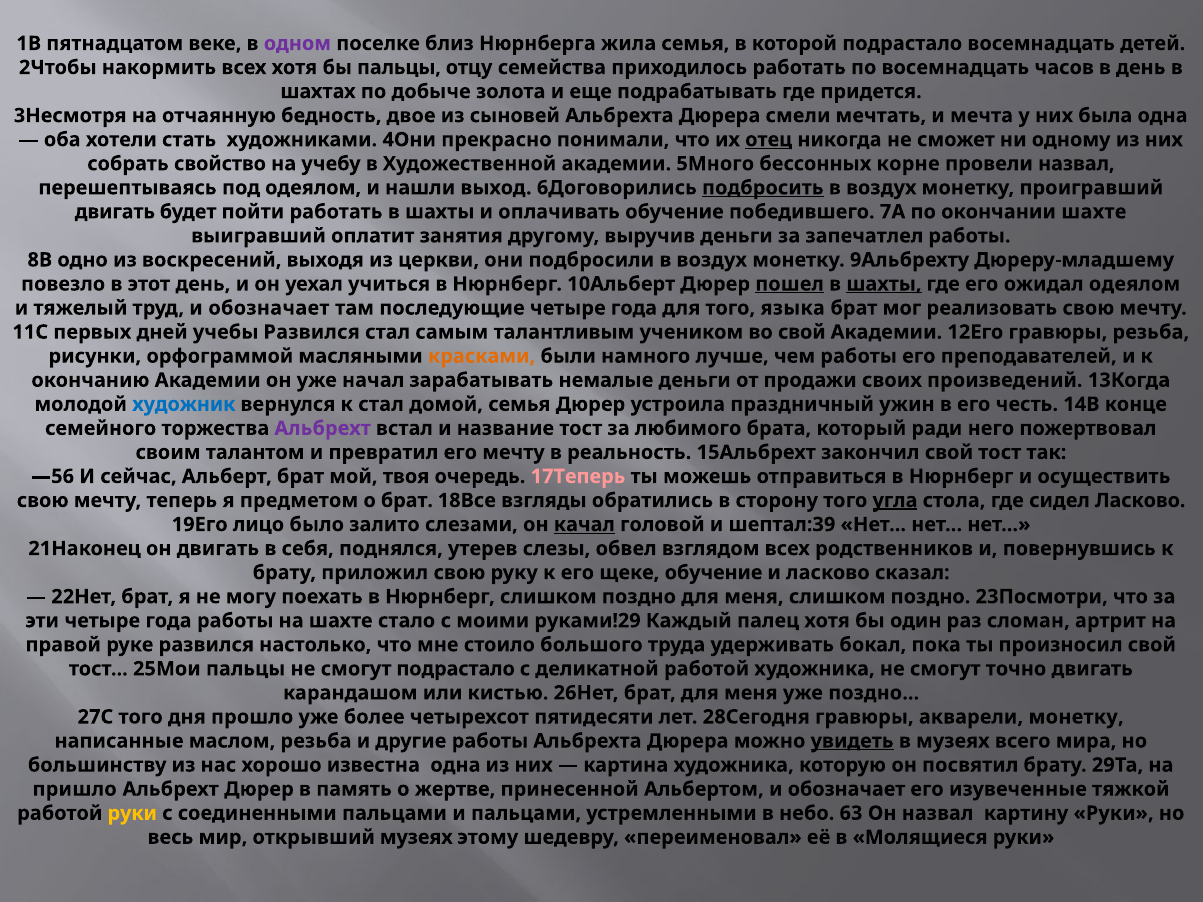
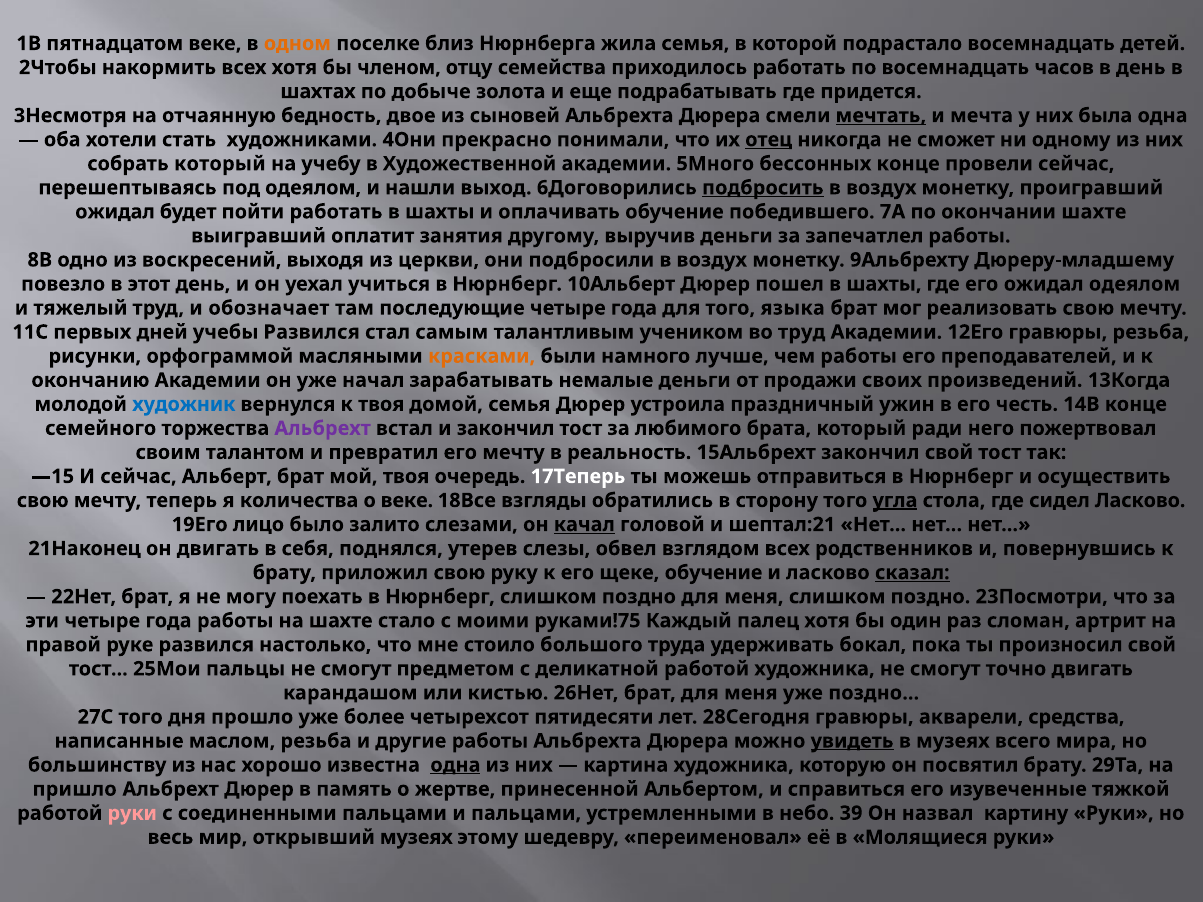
одном colour: purple -> orange
бы пальцы: пальцы -> членом
мечтать underline: none -> present
собрать свойство: свойство -> который
бессонных корне: корне -> конце
провели назвал: назвал -> сейчас
двигать at (115, 212): двигать -> ожидал
пошел underline: present -> none
шахты at (884, 284) underline: present -> none
во свой: свой -> труд
к стал: стал -> твоя
и название: название -> закончил
—56: —56 -> —15
17Теперь colour: pink -> white
предметом: предметом -> количества
о брат: брат -> веке
шептал:39: шептал:39 -> шептал:21
сказал underline: none -> present
руками!29: руками!29 -> руками!75
смогут подрастало: подрастало -> предметом
акварели монетку: монетку -> средства
одна at (455, 765) underline: none -> present
Альбертом и обозначает: обозначает -> справиться
руки at (132, 813) colour: yellow -> pink
63: 63 -> 39
